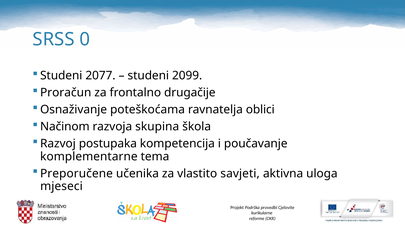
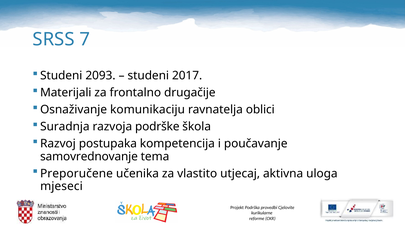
0: 0 -> 7
2077: 2077 -> 2093
2099: 2099 -> 2017
Proračun: Proračun -> Materijali
poteškoćama: poteškoćama -> komunikaciju
Načinom: Načinom -> Suradnja
skupina: skupina -> podrške
komplementarne: komplementarne -> samovrednovanje
savjeti: savjeti -> utjecaj
